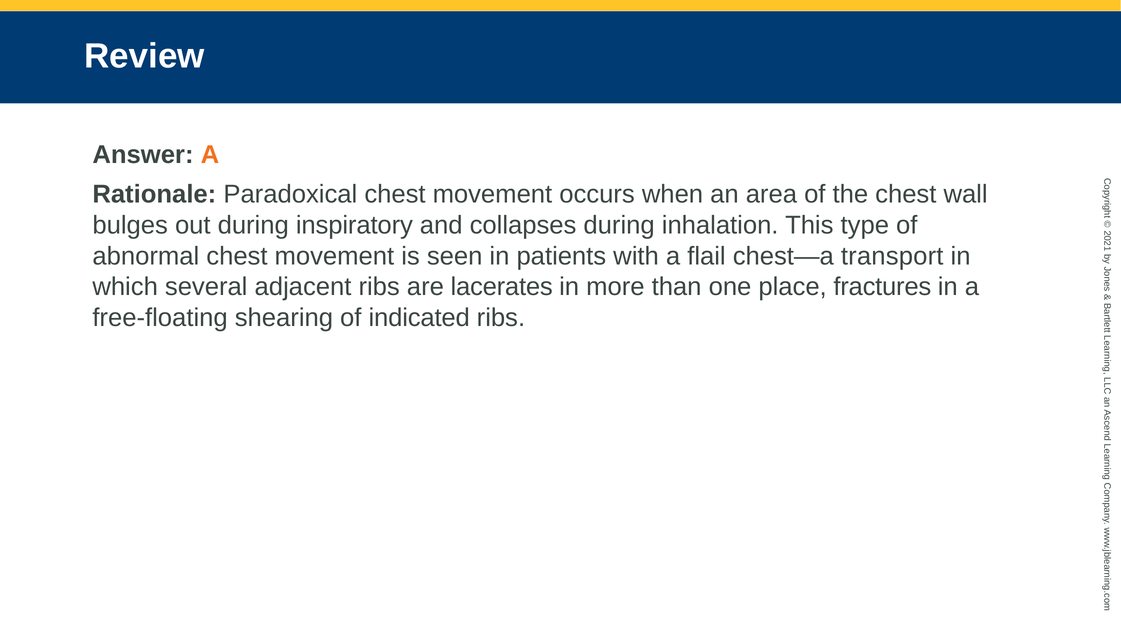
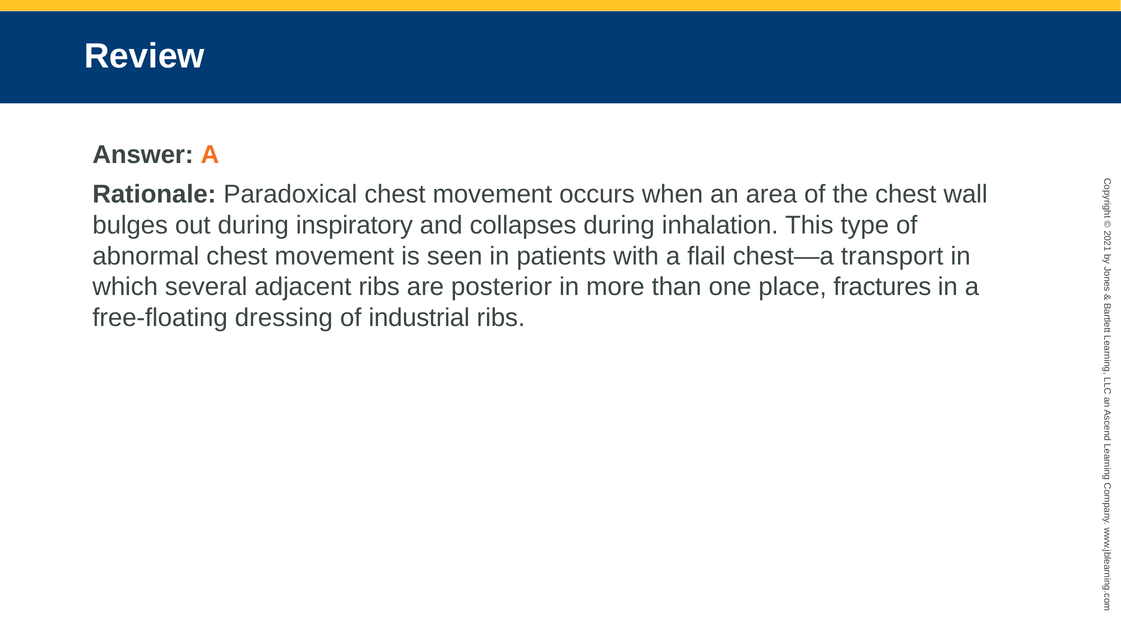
lacerates: lacerates -> posterior
shearing: shearing -> dressing
indicated: indicated -> industrial
